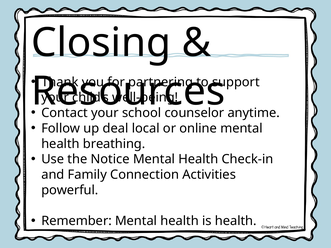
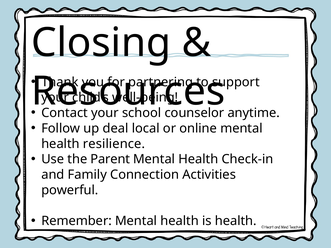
breathing: breathing -> resilience
Notice: Notice -> Parent
